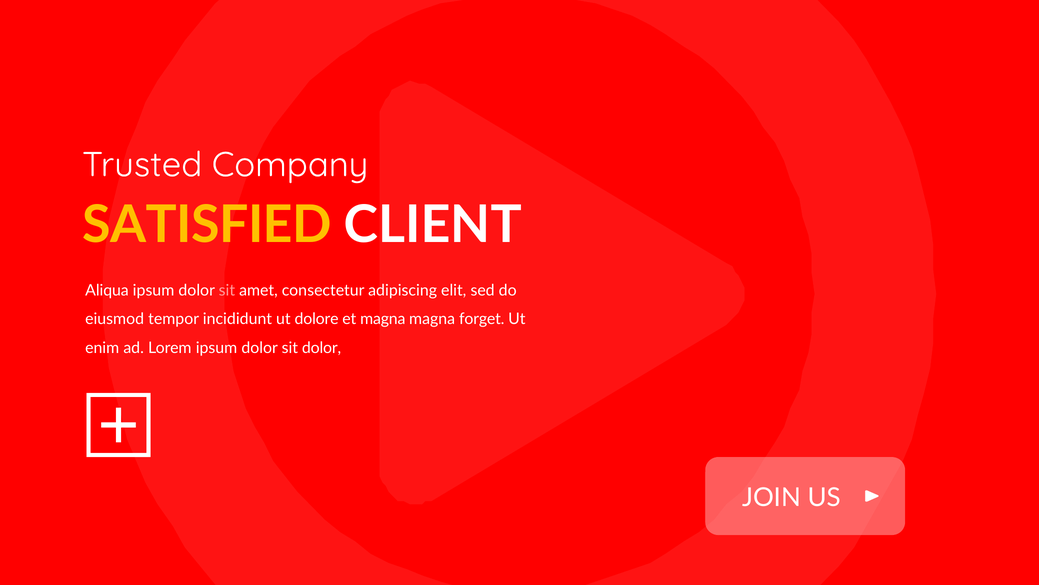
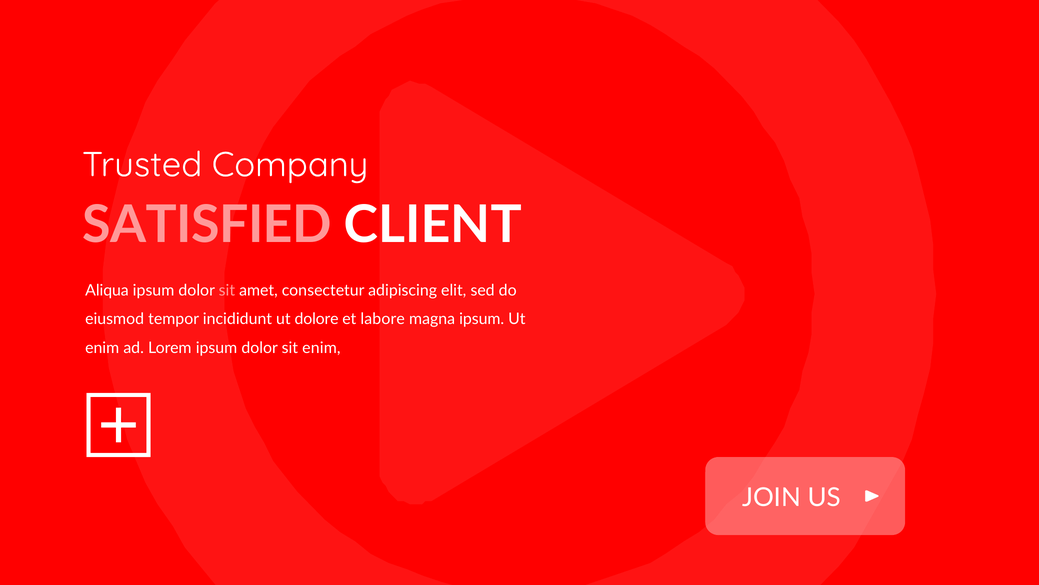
SATISFIED colour: yellow -> pink
et magna: magna -> labore
magna forget: forget -> ipsum
sit dolor: dolor -> enim
